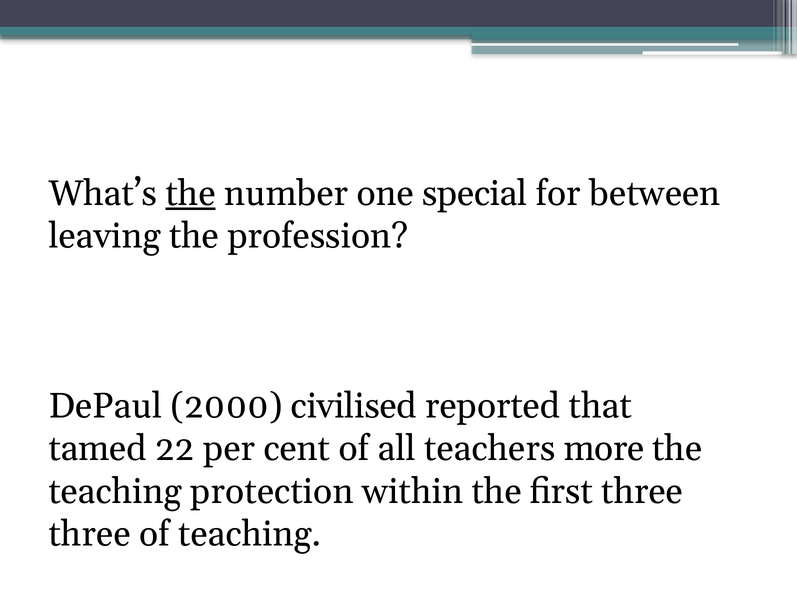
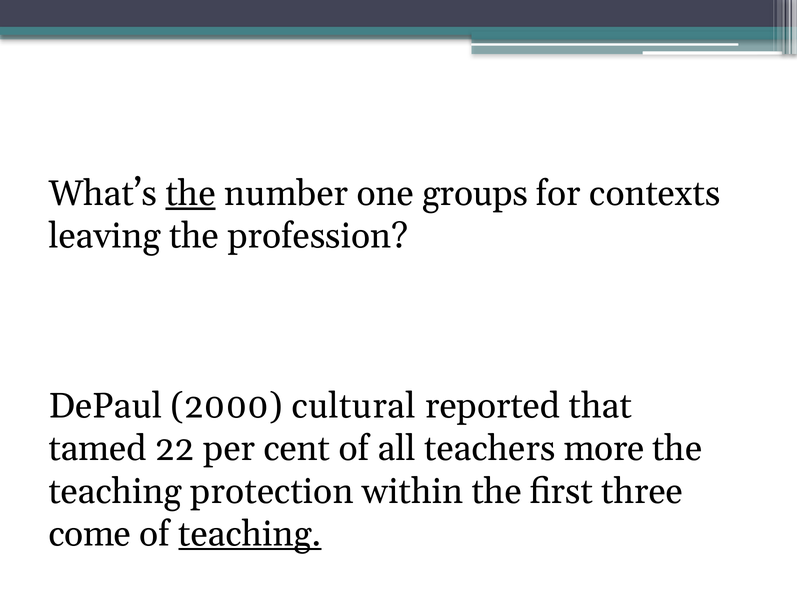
special: special -> groups
between: between -> contexts
civilised: civilised -> cultural
three at (90, 534): three -> come
teaching at (250, 534) underline: none -> present
